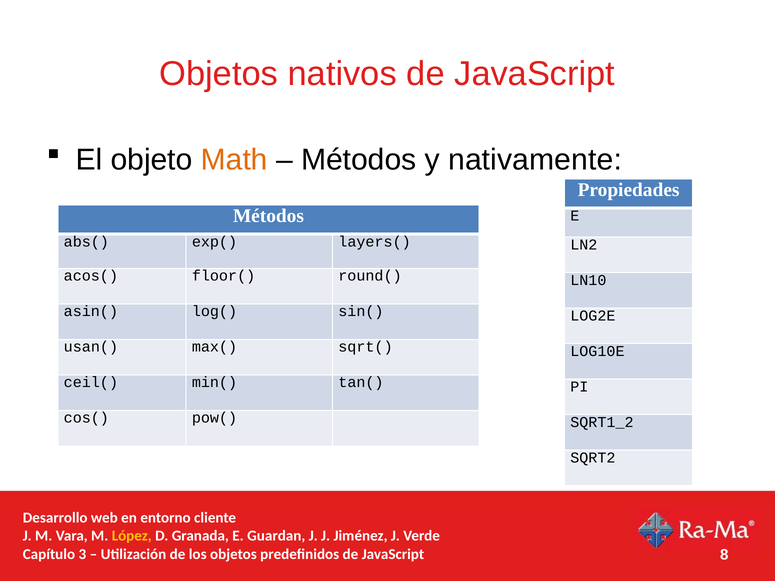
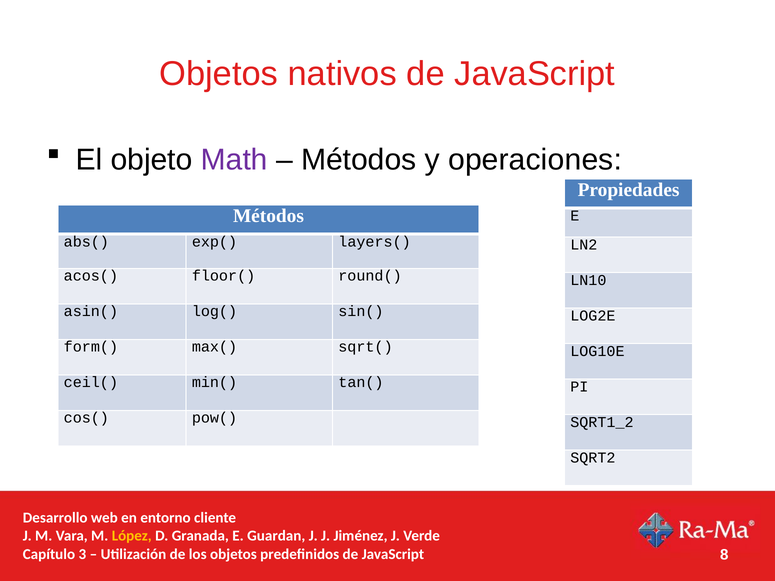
Math colour: orange -> purple
nativamente: nativamente -> operaciones
usan(: usan( -> form(
